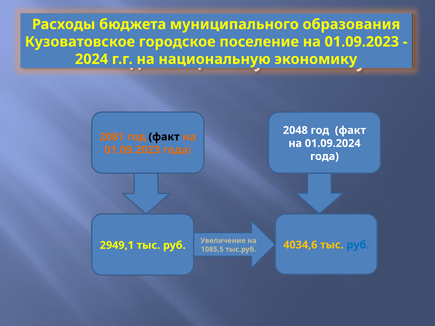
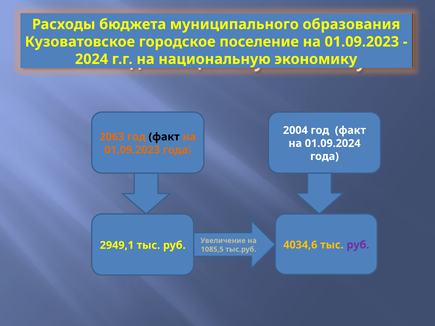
2048: 2048 -> 2004
2081: 2081 -> 2063
руб at (358, 245) colour: blue -> purple
